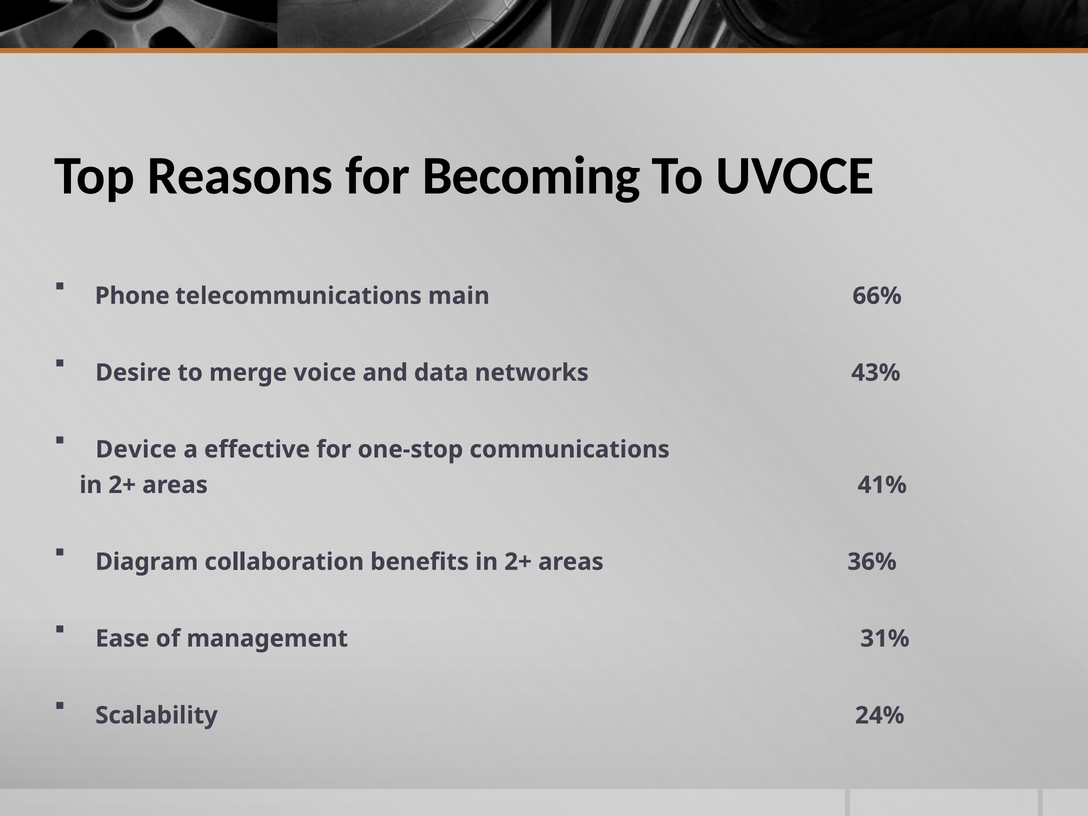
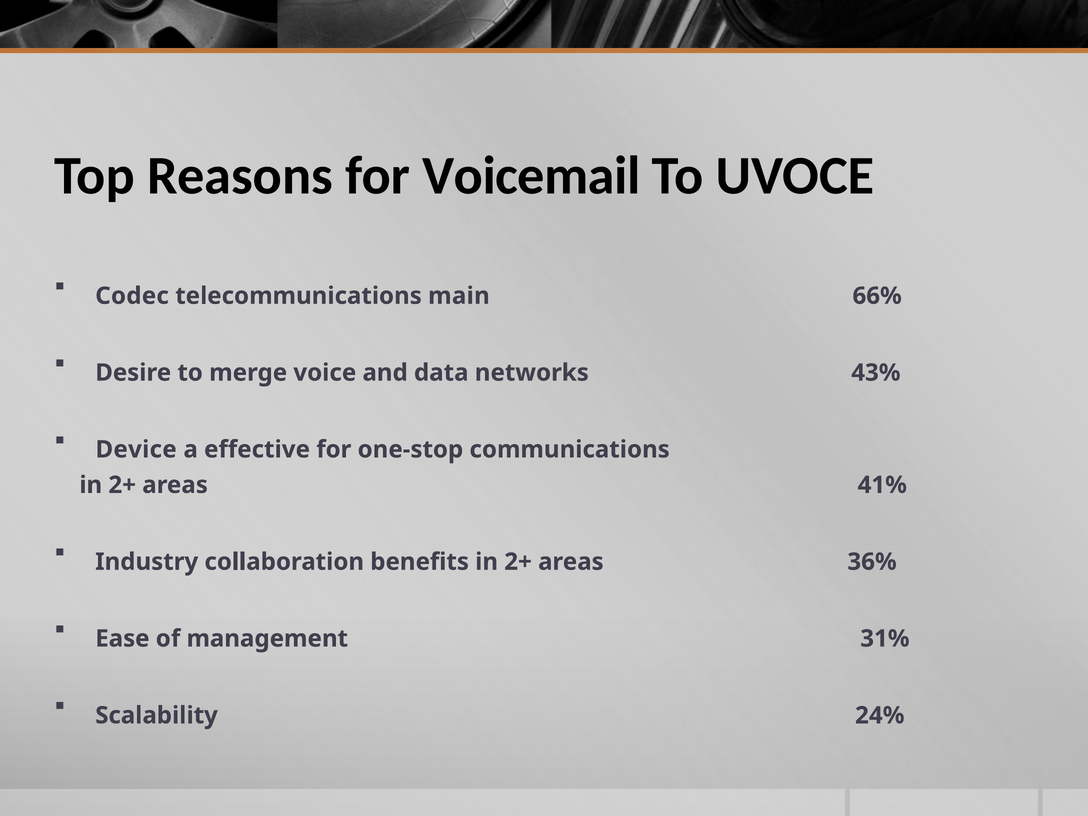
Becoming: Becoming -> Voicemail
Phone: Phone -> Codec
Diagram: Diagram -> Industry
